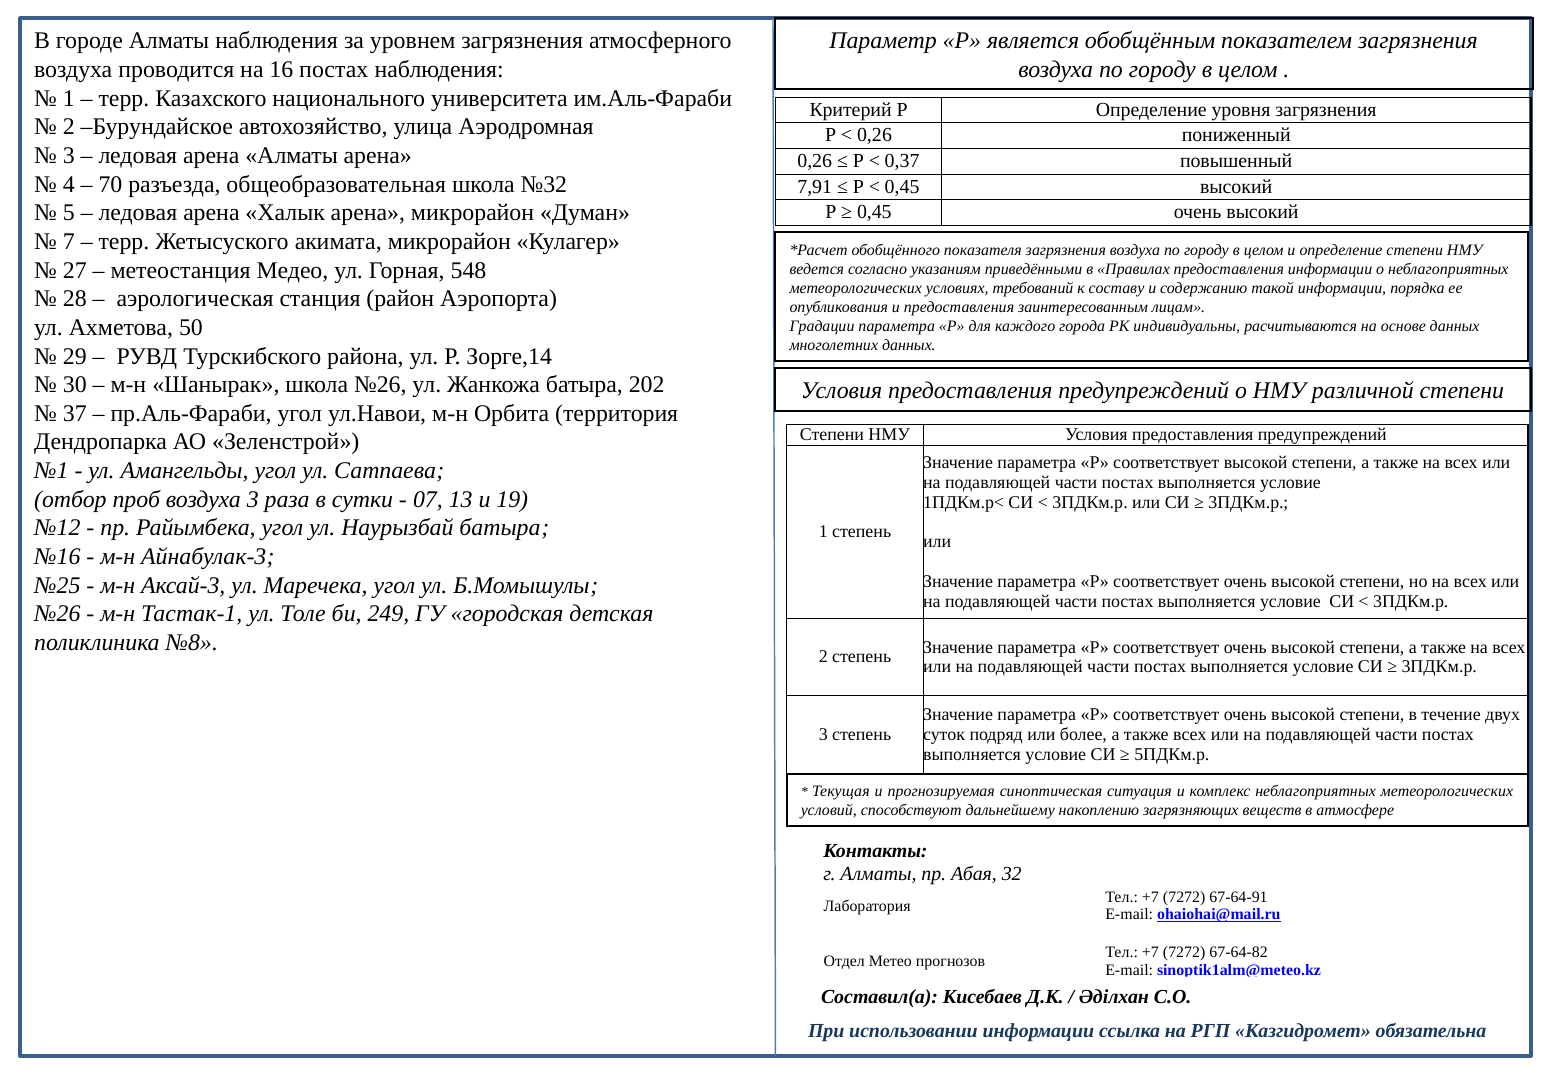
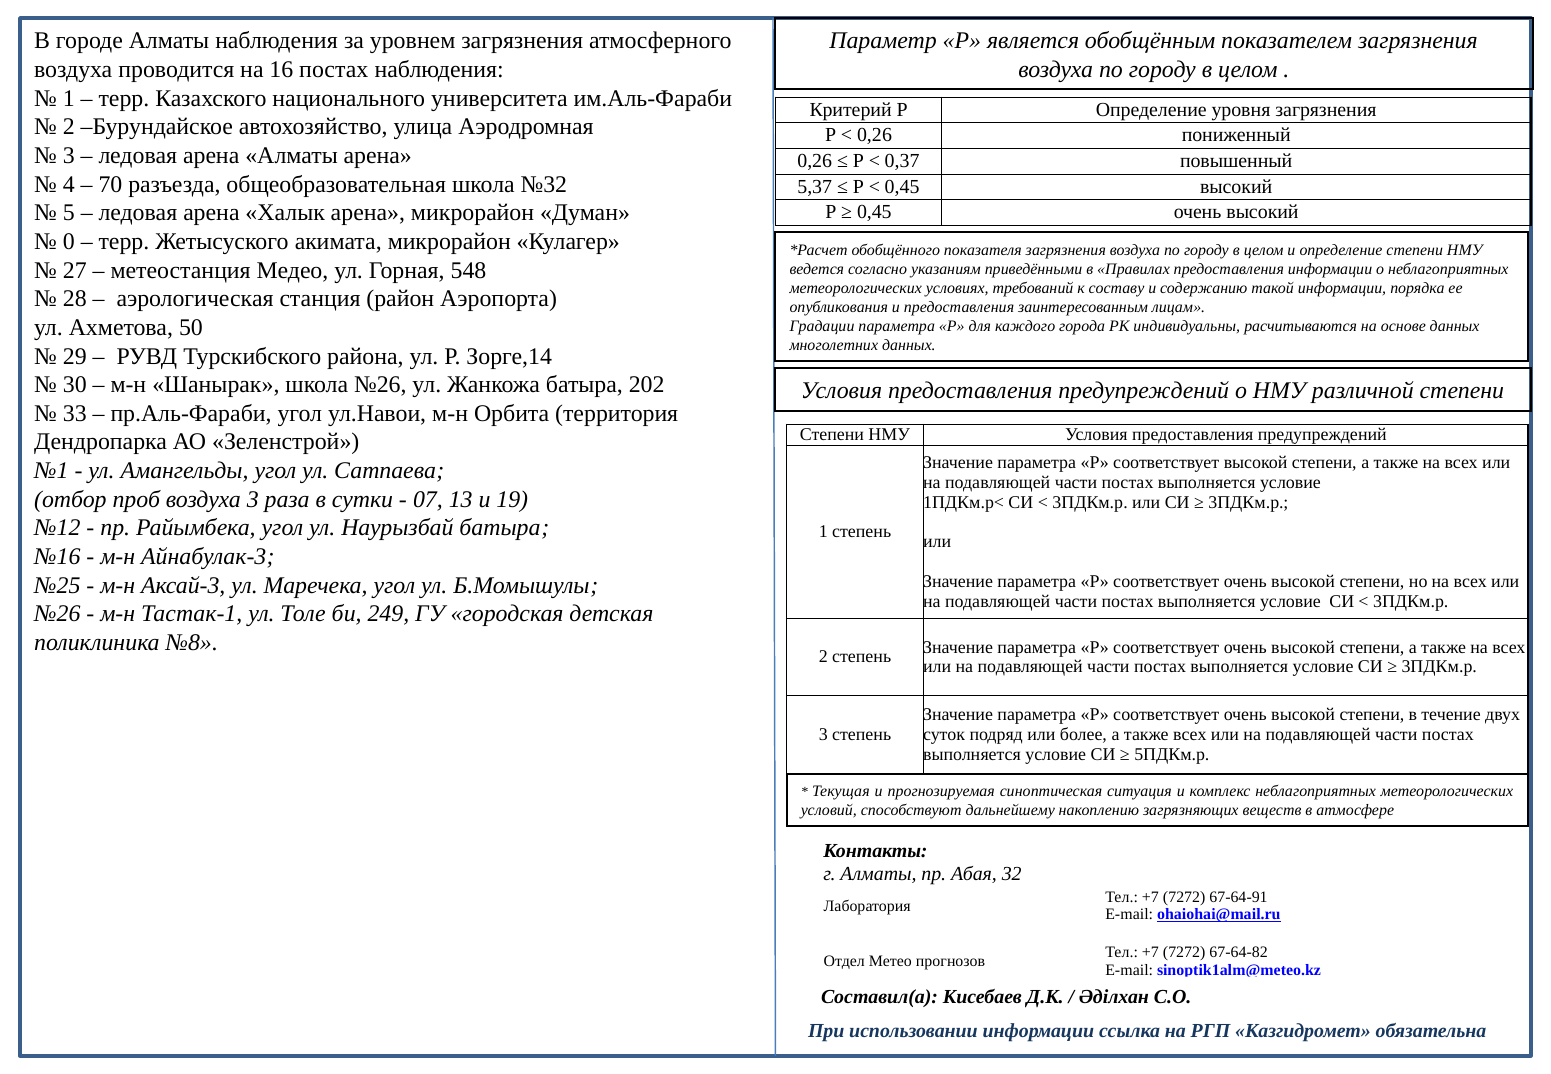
7,91: 7,91 -> 5,37
7: 7 -> 0
37: 37 -> 33
